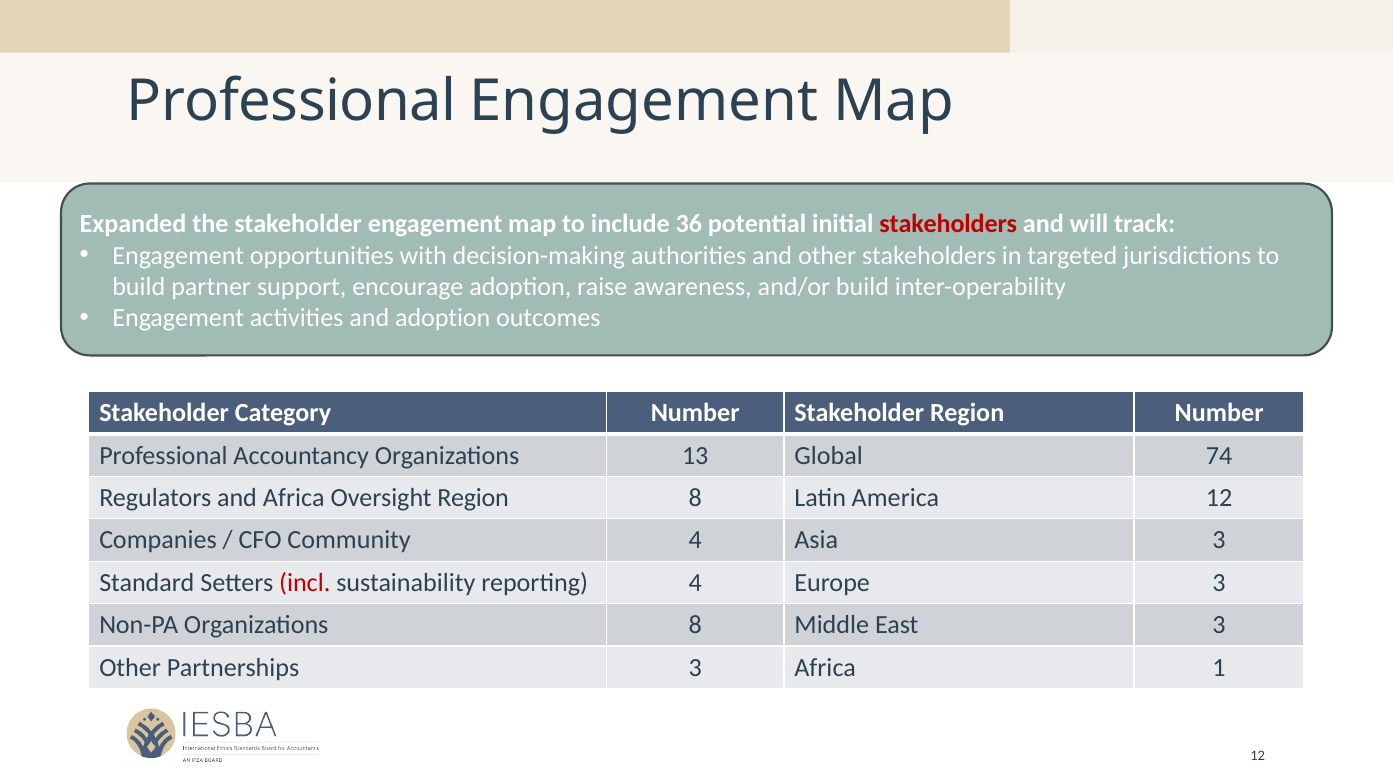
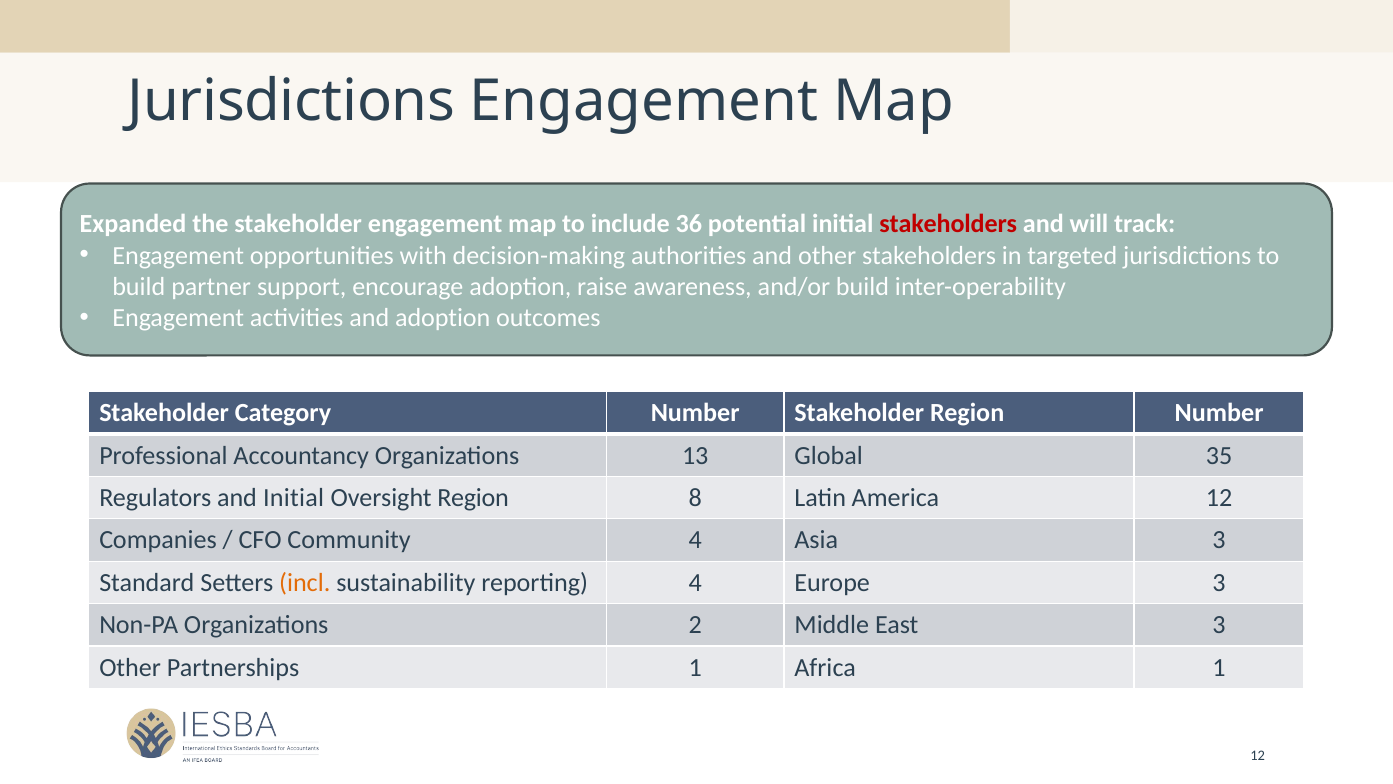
Professional at (292, 102): Professional -> Jurisdictions
74: 74 -> 35
and Africa: Africa -> Initial
incl colour: red -> orange
Organizations 8: 8 -> 2
Partnerships 3: 3 -> 1
